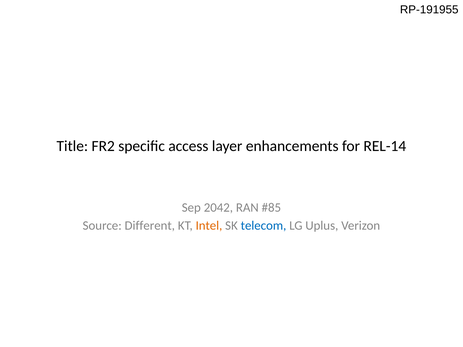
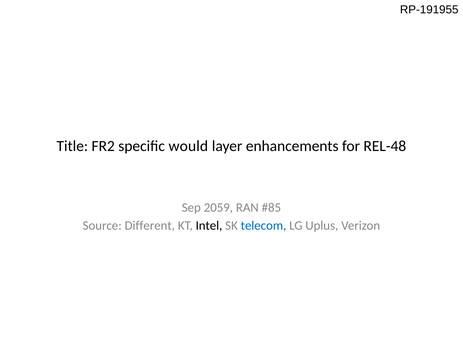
access: access -> would
REL-14: REL-14 -> REL-48
2042: 2042 -> 2059
Intel colour: orange -> black
